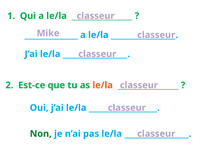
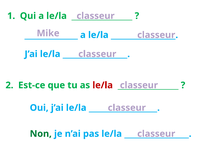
le/la at (103, 85) colour: orange -> red
